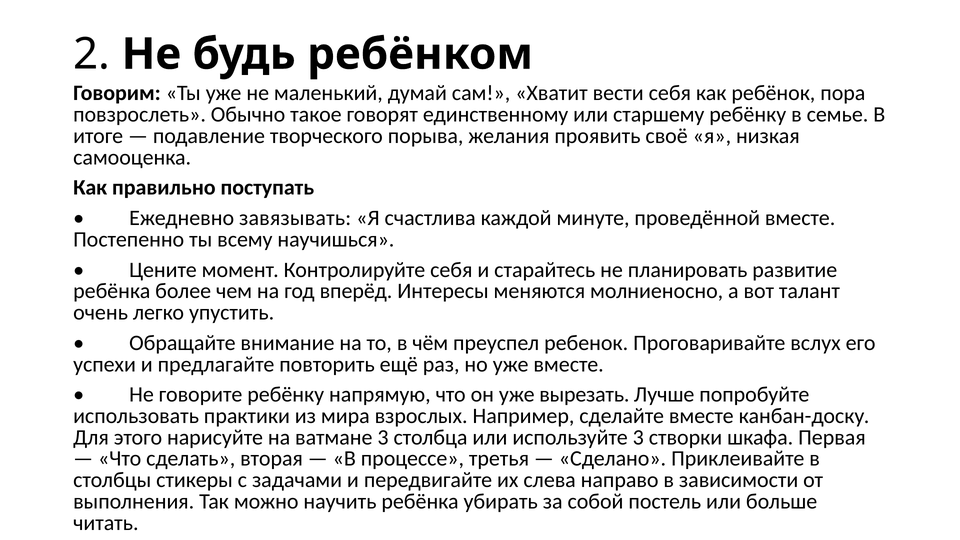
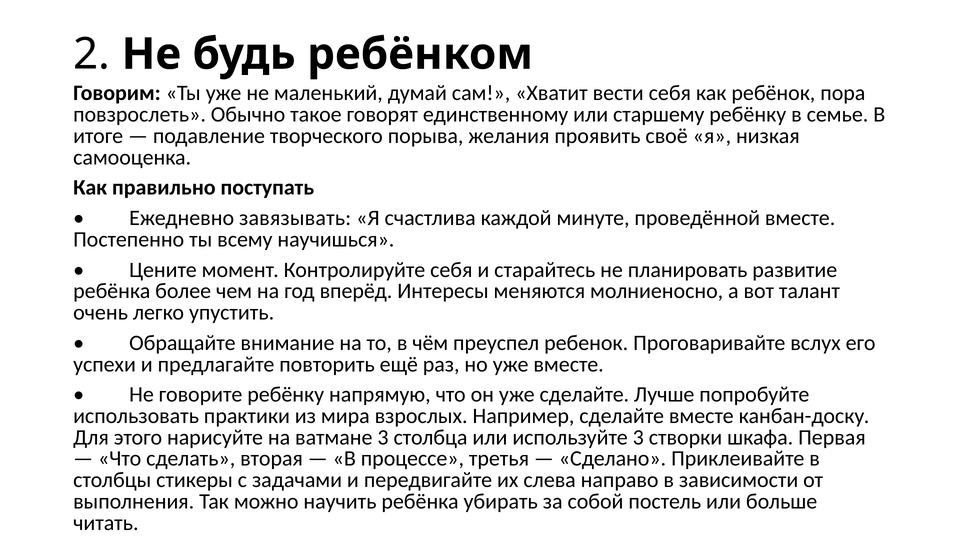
уже вырезать: вырезать -> сделайте
